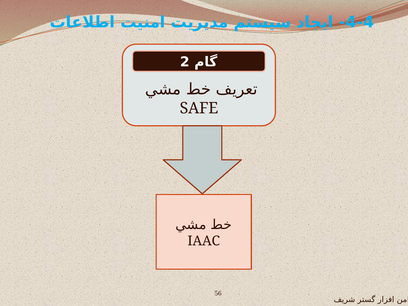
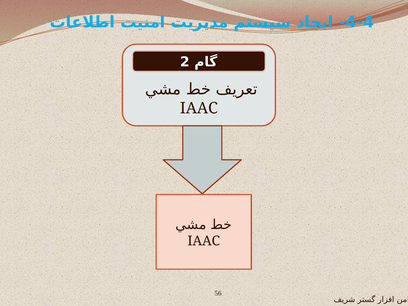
SAFE at (199, 108): SAFE -> IAAC
